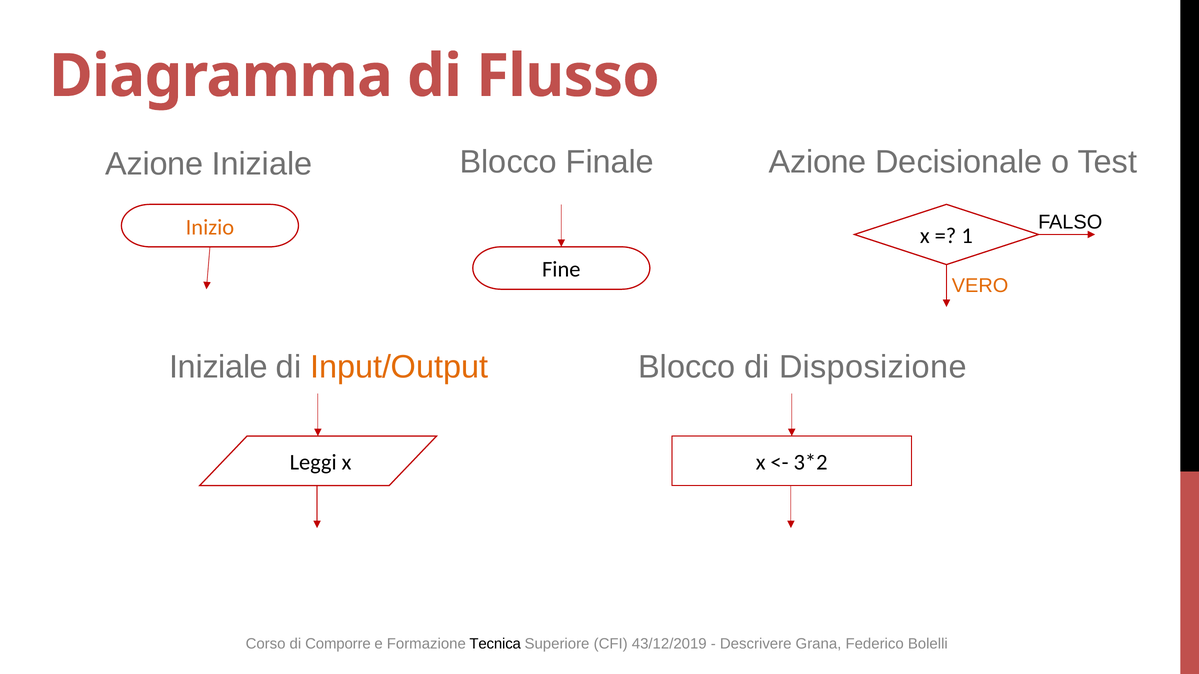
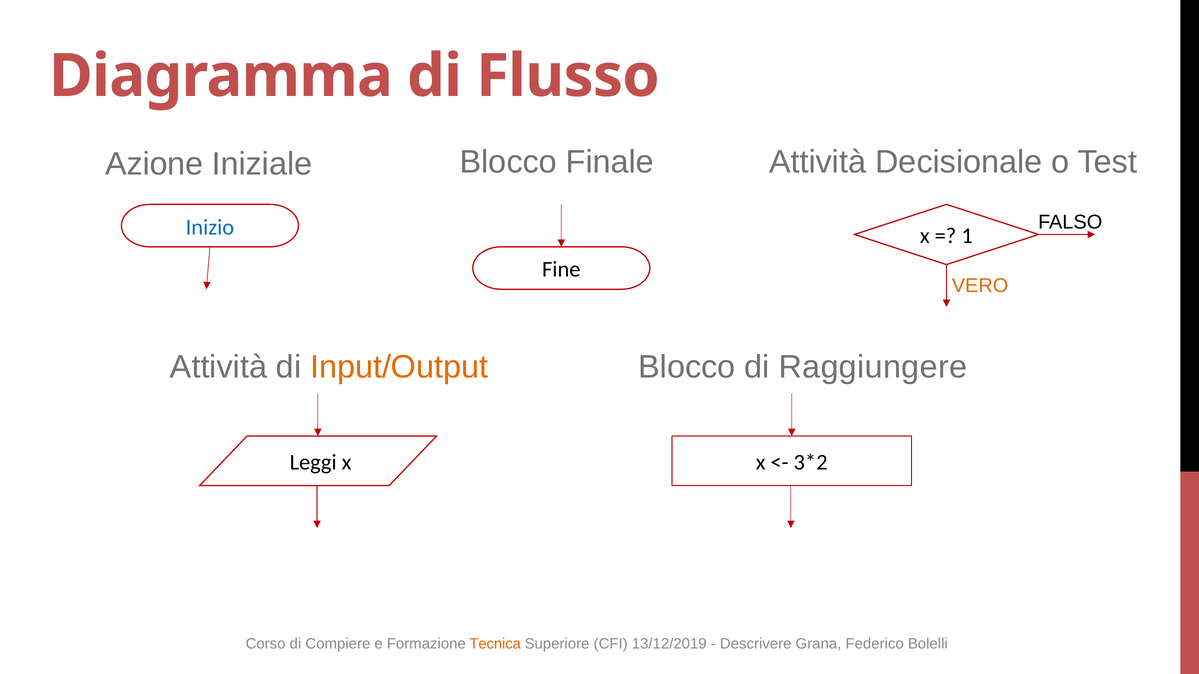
Azione at (818, 162): Azione -> Attività
Inizio colour: orange -> blue
Iniziale at (219, 367): Iniziale -> Attività
Disposizione: Disposizione -> Raggiungere
Comporre: Comporre -> Compiere
Tecnica colour: black -> orange
43/12/2019: 43/12/2019 -> 13/12/2019
